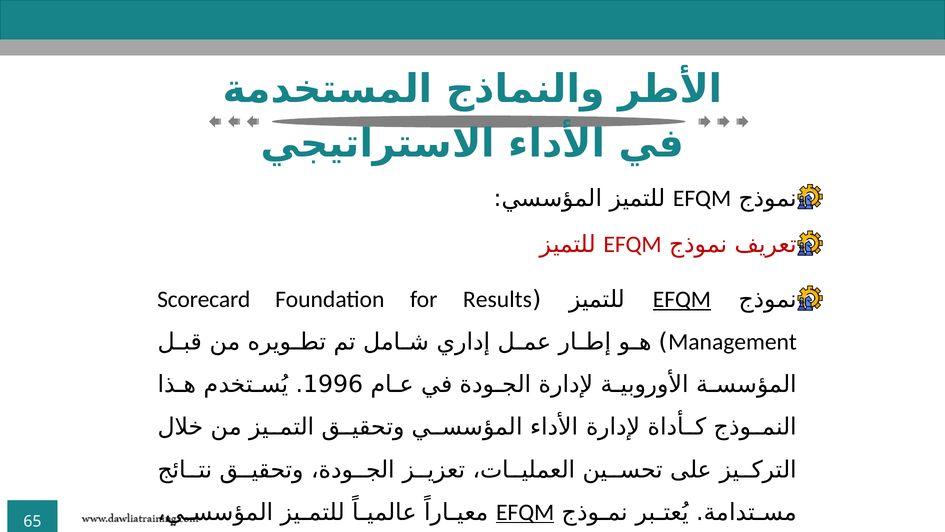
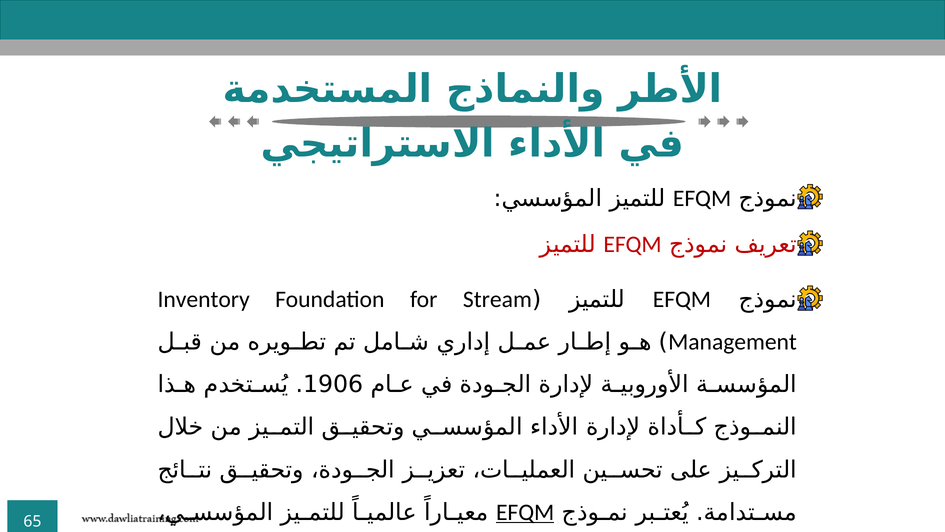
Scorecard: Scorecard -> Inventory
Results: Results -> Stream
EFQM at (682, 299) underline: present -> none
1996: 1996 -> 1906
